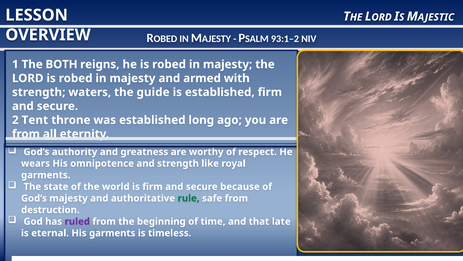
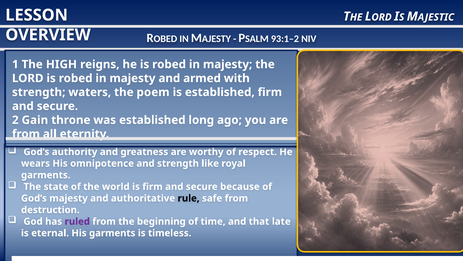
BOTH: BOTH -> HIGH
guide: guide -> poem
Tent: Tent -> Gain
rule colour: green -> black
